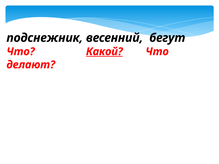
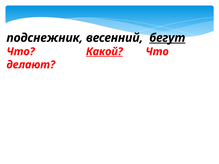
бегут underline: none -> present
